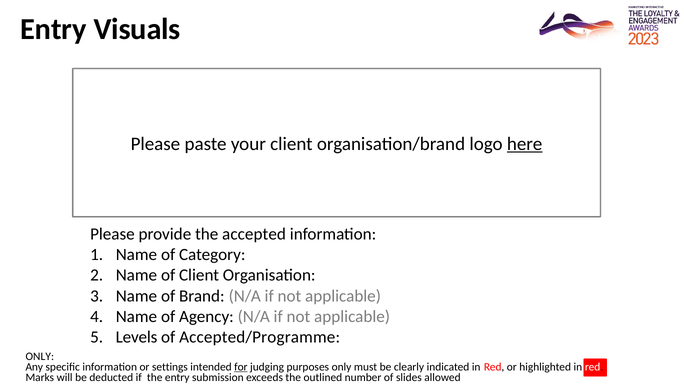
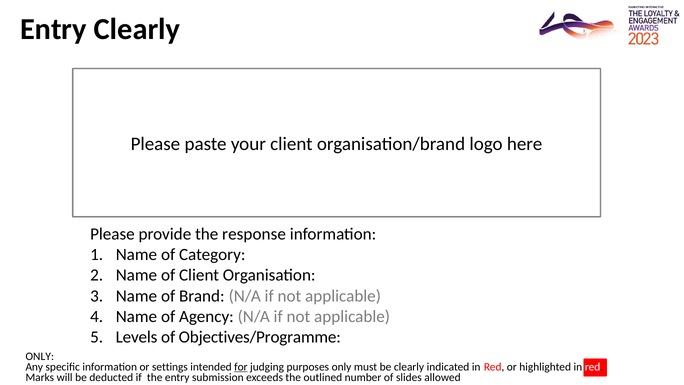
Entry Visuals: Visuals -> Clearly
here underline: present -> none
accepted: accepted -> response
Accepted/Programme: Accepted/Programme -> Objectives/Programme
